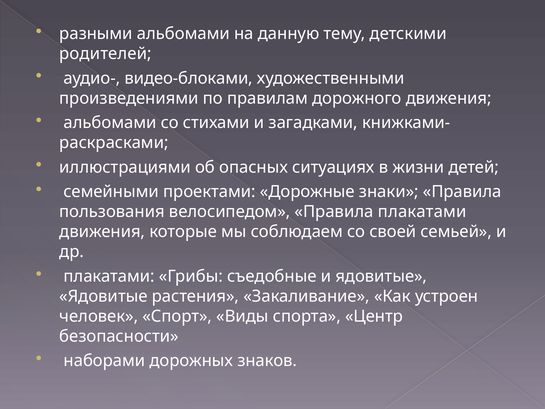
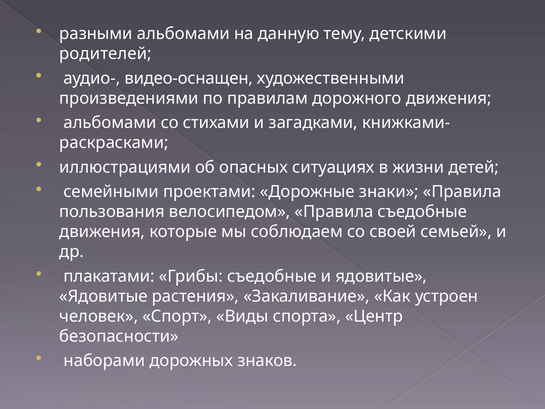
видео-блоками: видео-блоками -> видео-оснащен
Правила плакатами: плакатами -> съедобные
